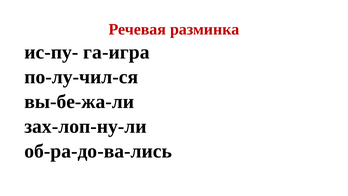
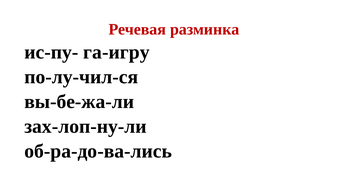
га-игра: га-игра -> га-игру
